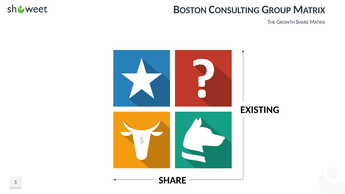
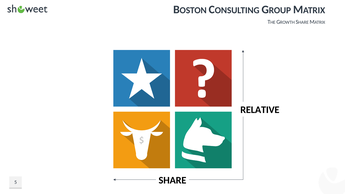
EXISTING: EXISTING -> RELATIVE
